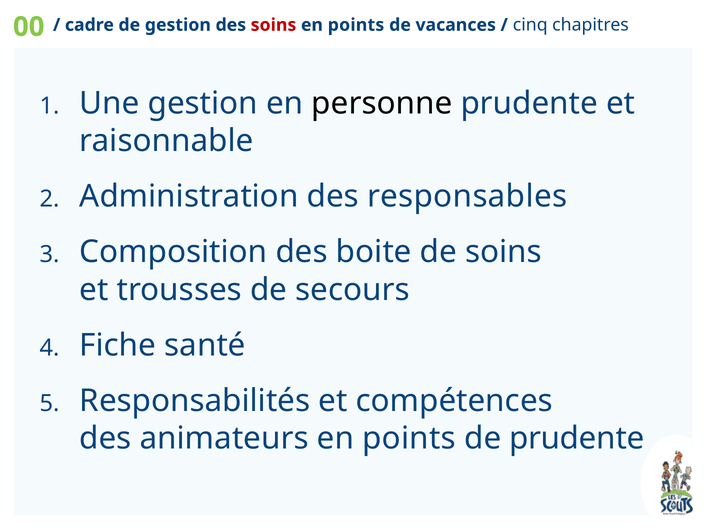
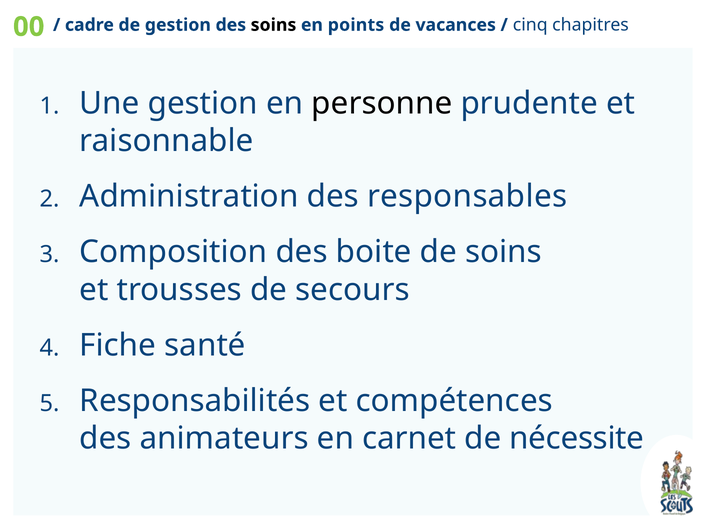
soins at (274, 25) colour: red -> black
animateurs en points: points -> carnet
de prudente: prudente -> nécessite
